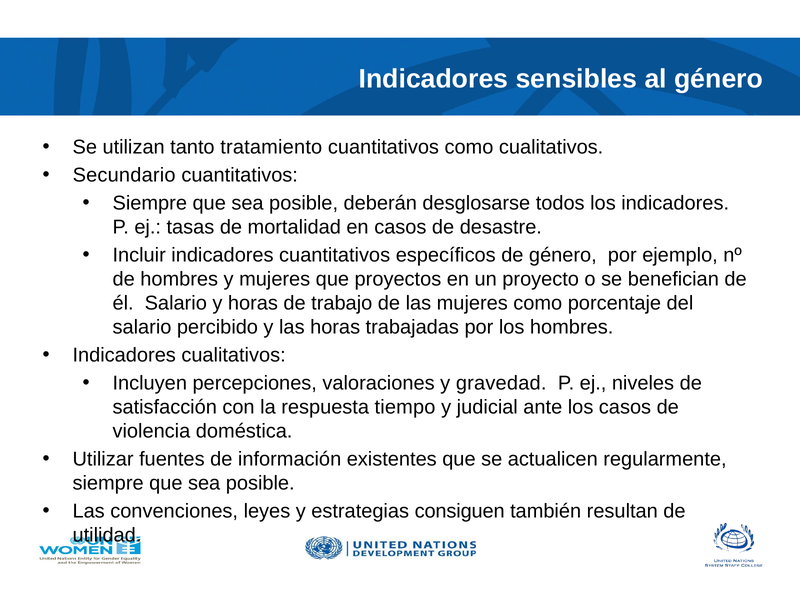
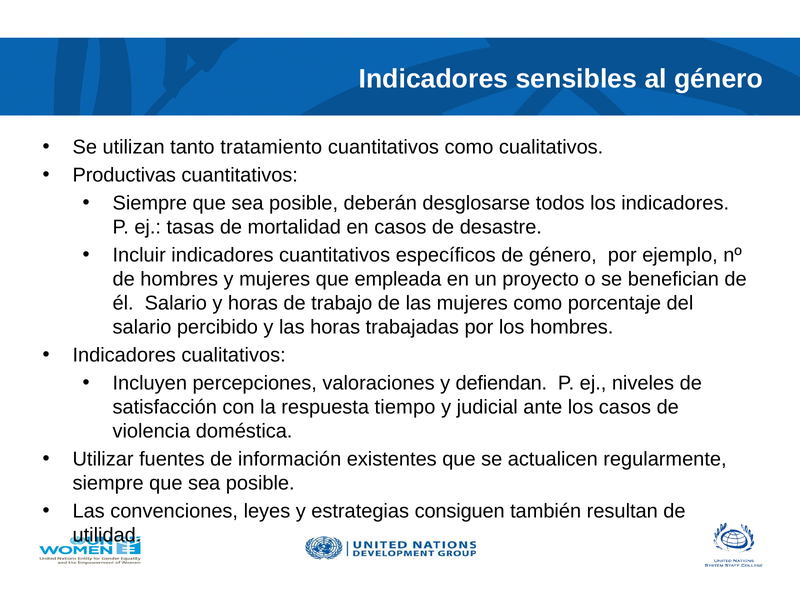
Secundario: Secundario -> Productivas
proyectos: proyectos -> empleada
gravedad: gravedad -> defiendan
